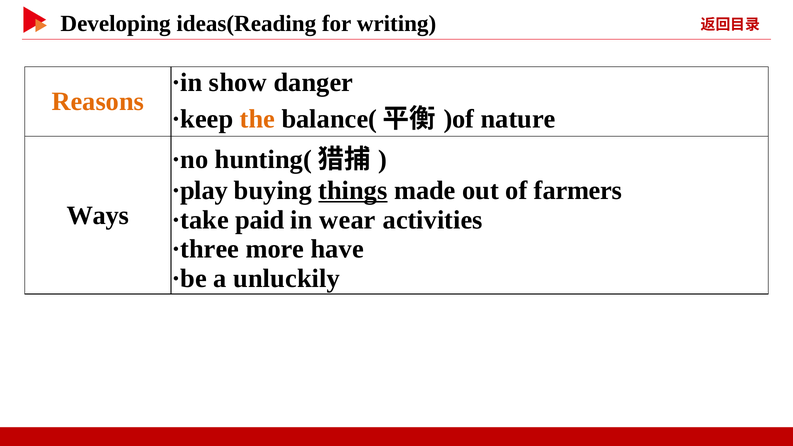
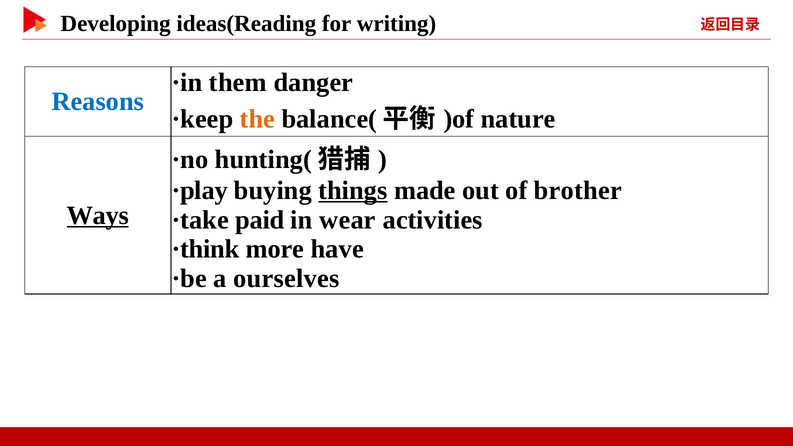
show: show -> them
Reasons colour: orange -> blue
farmers: farmers -> brother
Ways underline: none -> present
·three: ·three -> ·think
unluckily: unluckily -> ourselves
